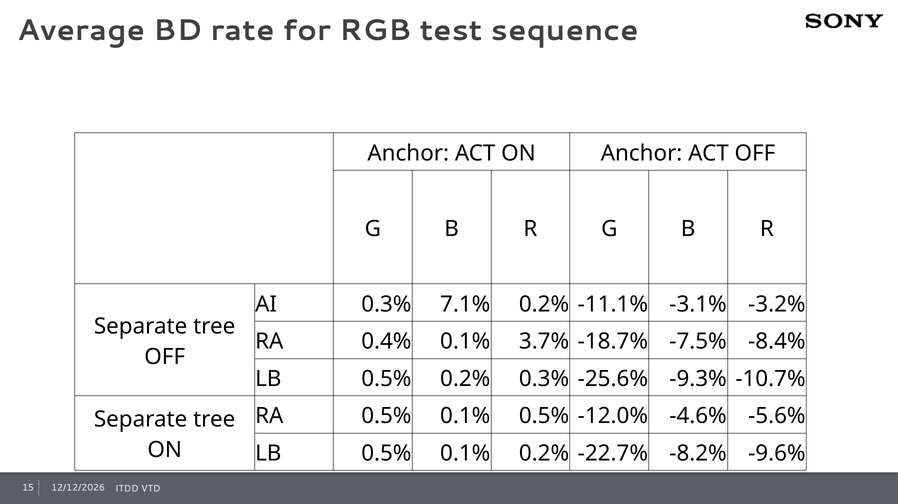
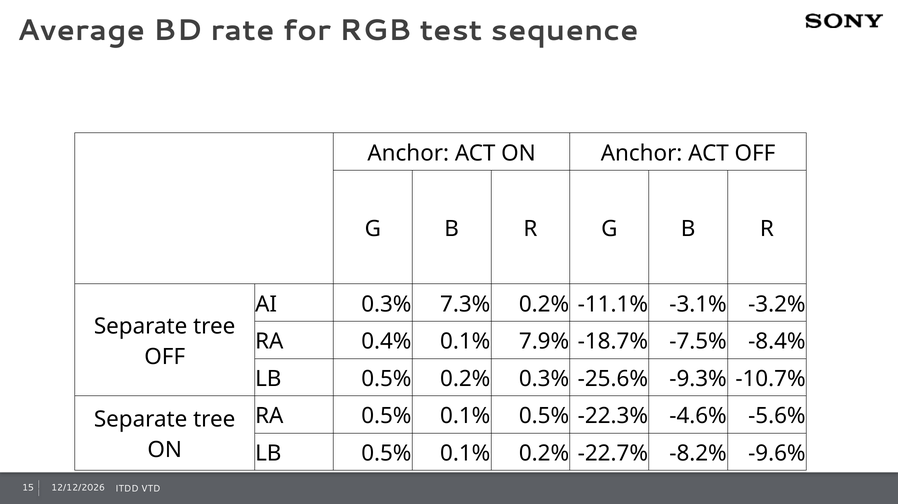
7.1%: 7.1% -> 7.3%
3.7%: 3.7% -> 7.9%
-12.0%: -12.0% -> -22.3%
